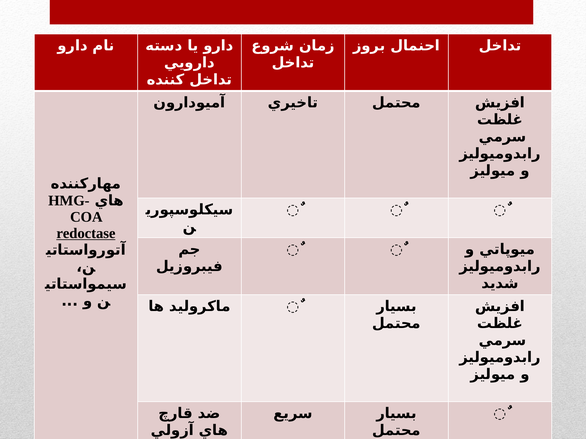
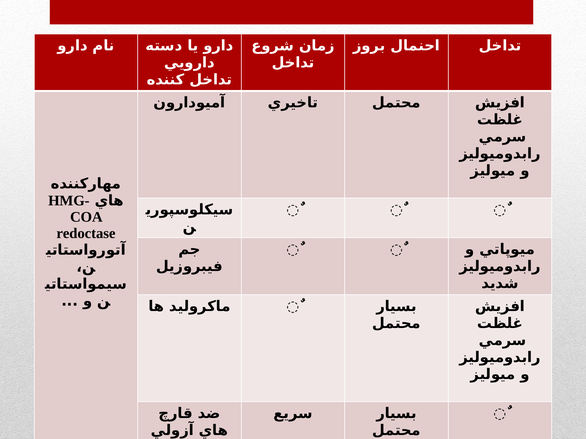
redoctase underline: present -> none
